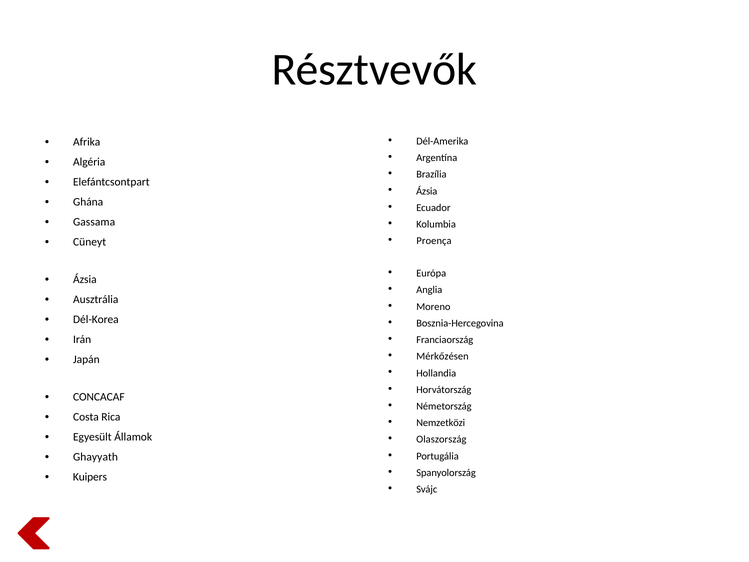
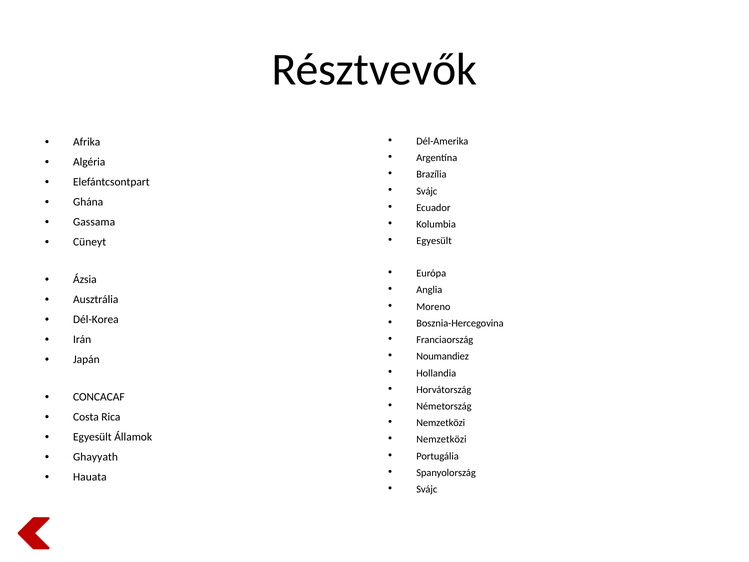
Ázsia at (427, 191): Ázsia -> Svájc
Proença at (434, 241): Proença -> Egyesült
Mérkőzésen: Mérkőzésen -> Noumandiez
Olaszország at (441, 439): Olaszország -> Nemzetközi
Kuipers: Kuipers -> Hauata
